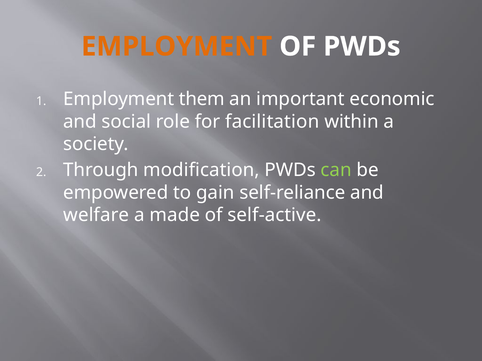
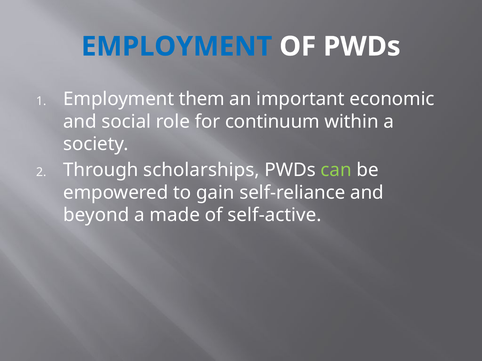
EMPLOYMENT at (177, 47) colour: orange -> blue
facilitation: facilitation -> continuum
modification: modification -> scholarships
welfare: welfare -> beyond
